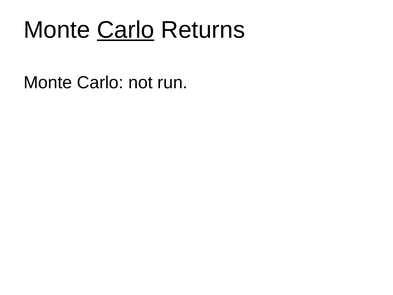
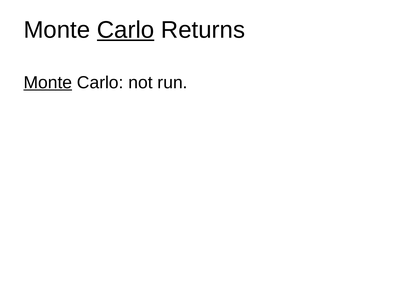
Monte at (48, 82) underline: none -> present
